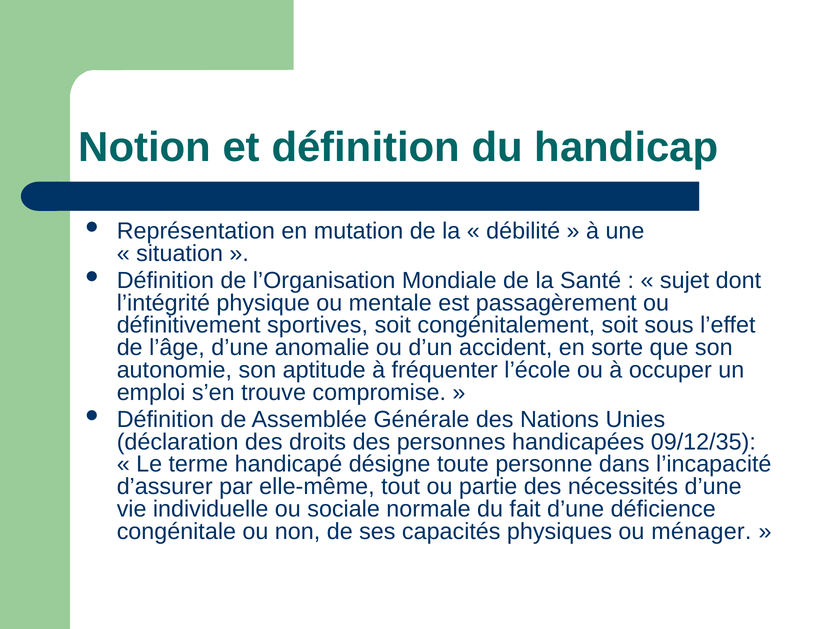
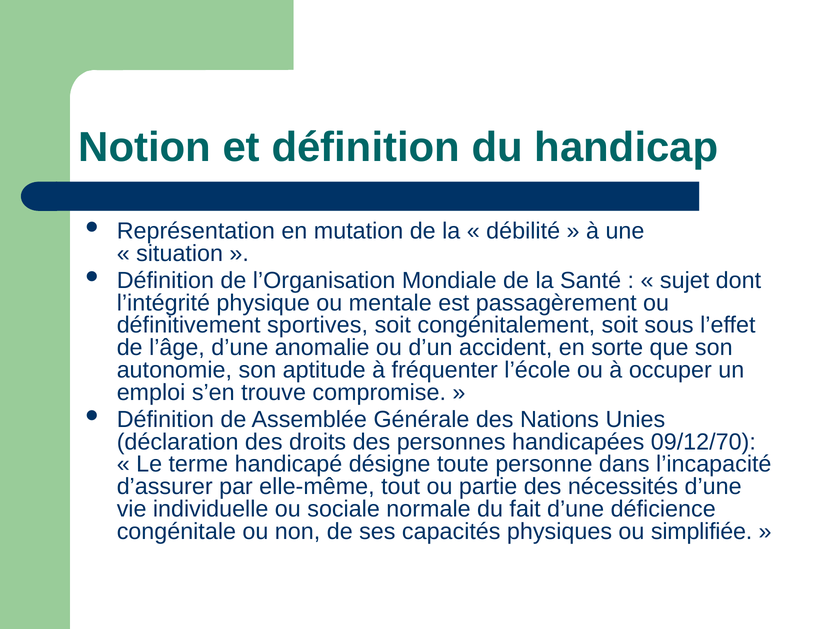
09/12/35: 09/12/35 -> 09/12/70
ménager: ménager -> simplifiée
